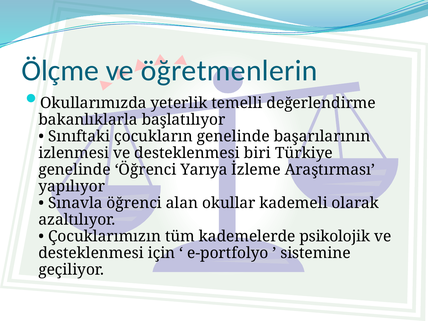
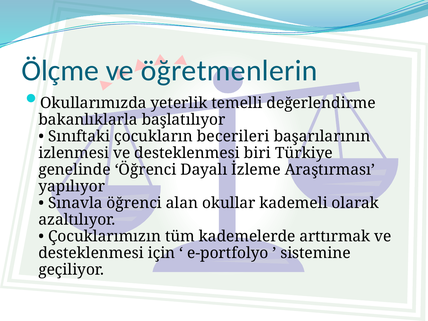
çocukların genelinde: genelinde -> becerileri
Yarıya: Yarıya -> Dayalı
psikolojik: psikolojik -> arttırmak
